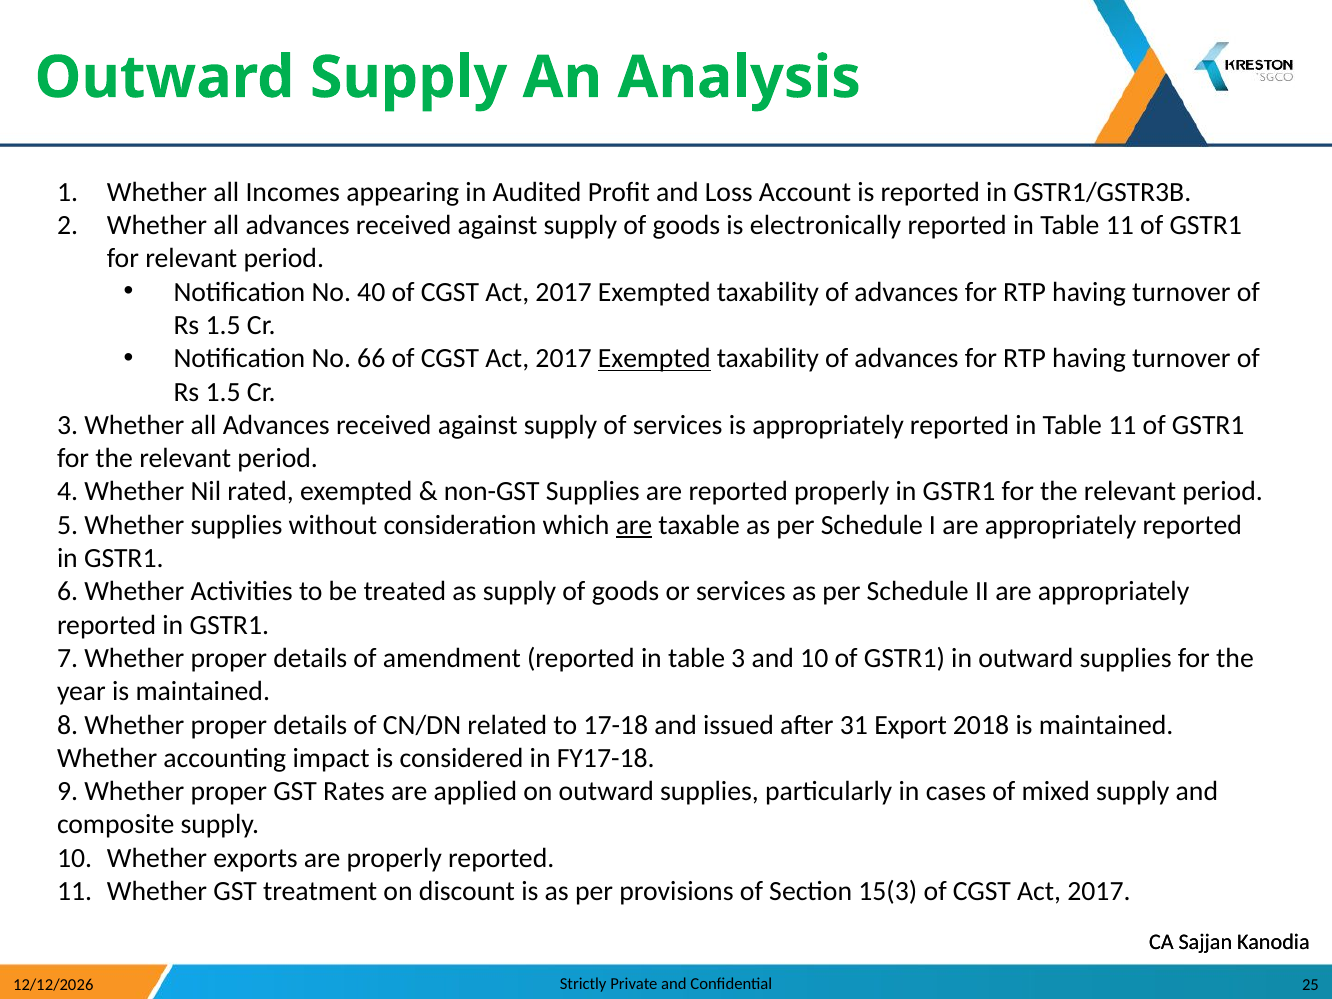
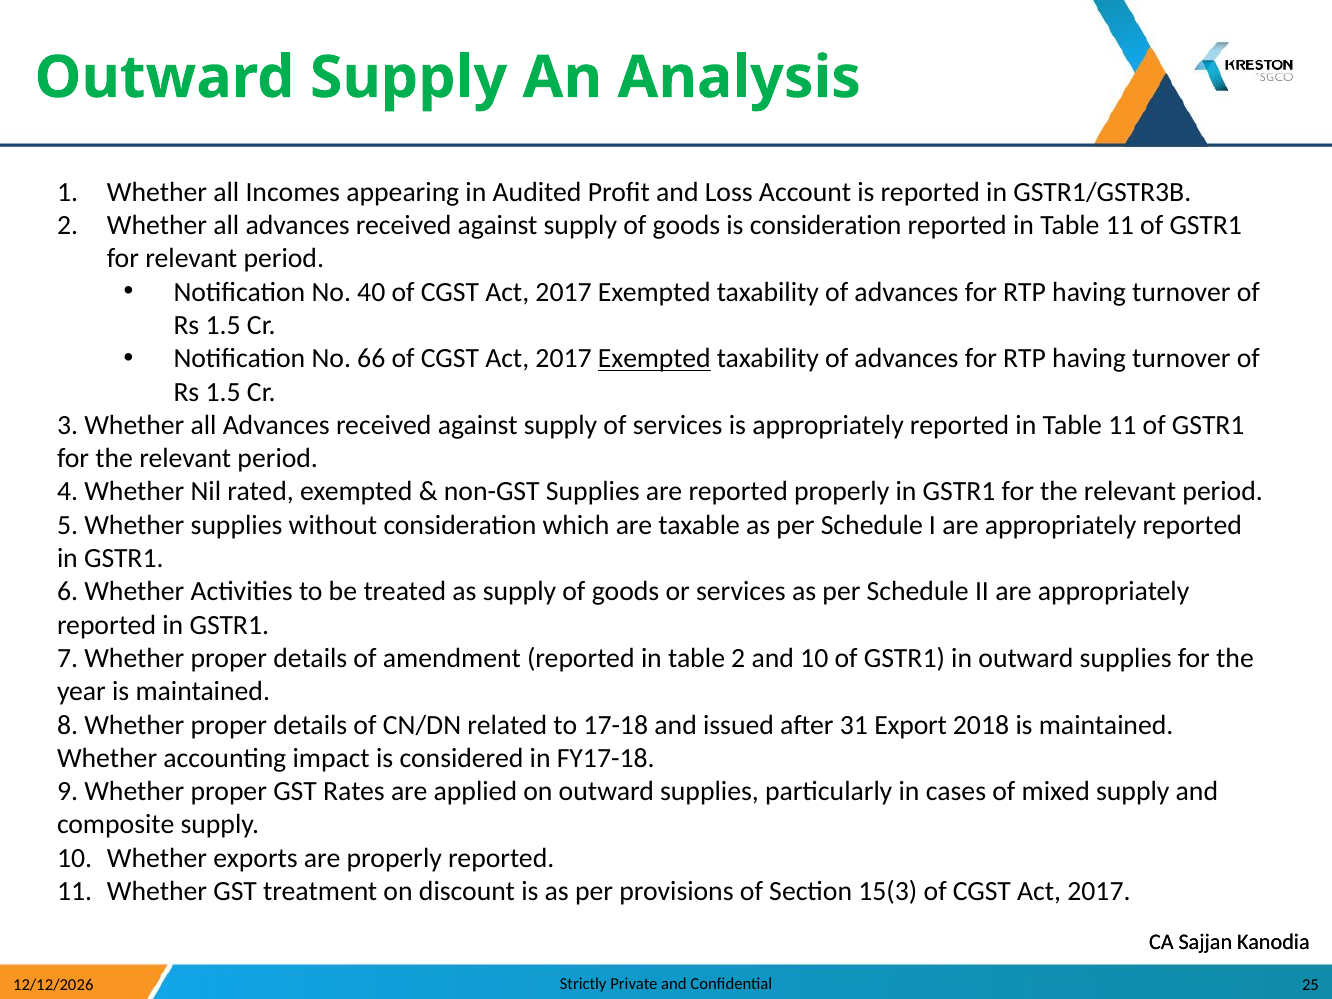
is electronically: electronically -> consideration
are at (634, 525) underline: present -> none
table 3: 3 -> 2
